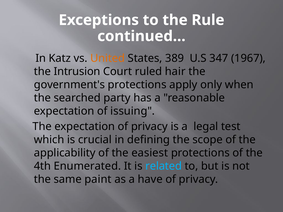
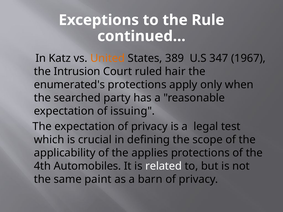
government's: government's -> enumerated's
easiest: easiest -> applies
Enumerated: Enumerated -> Automobiles
related colour: light blue -> white
have: have -> barn
